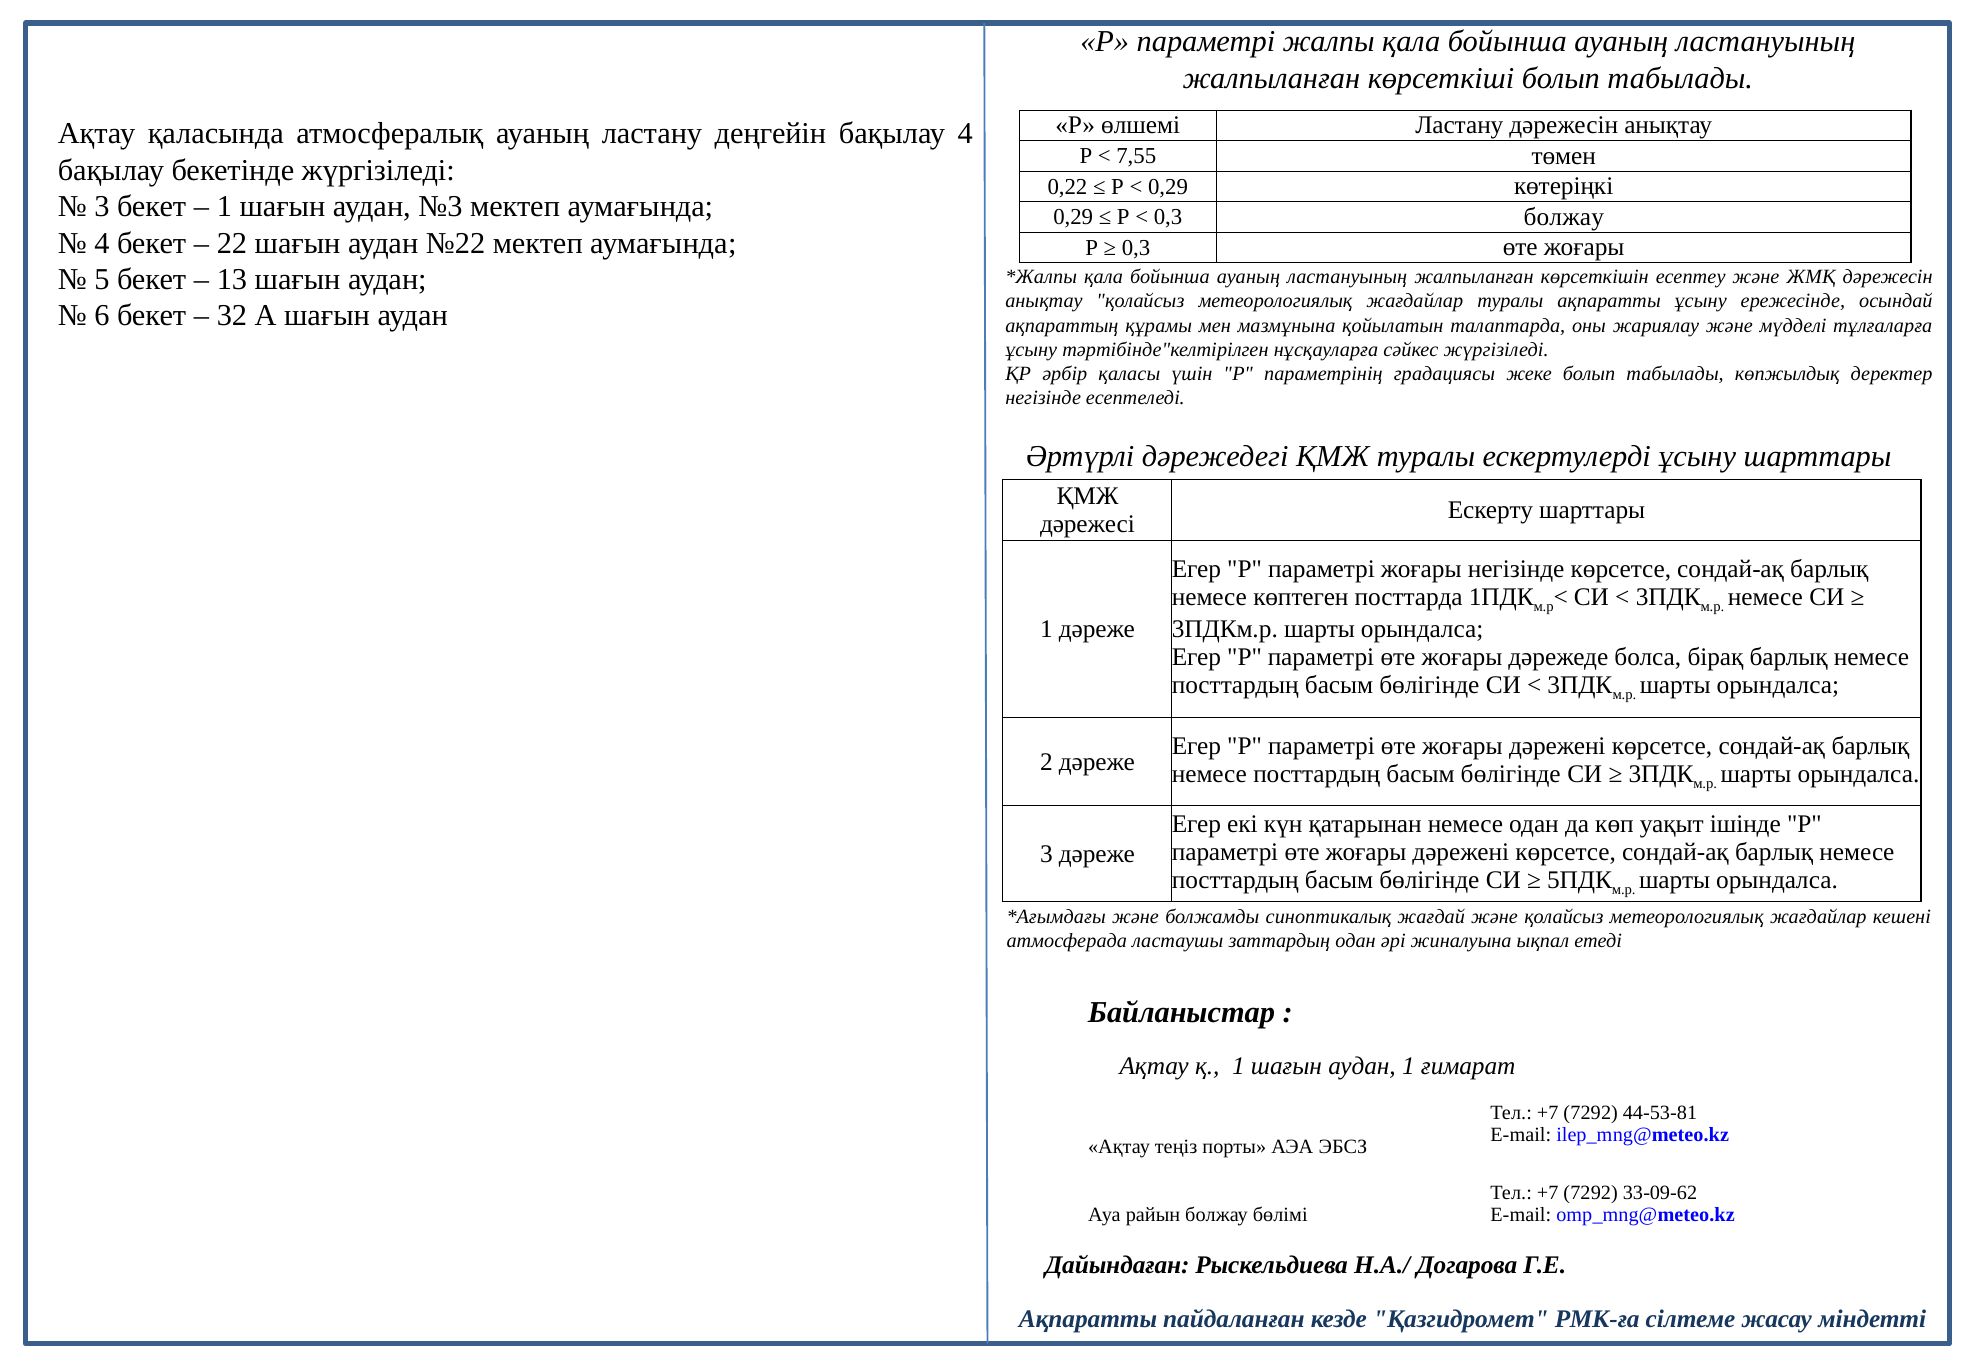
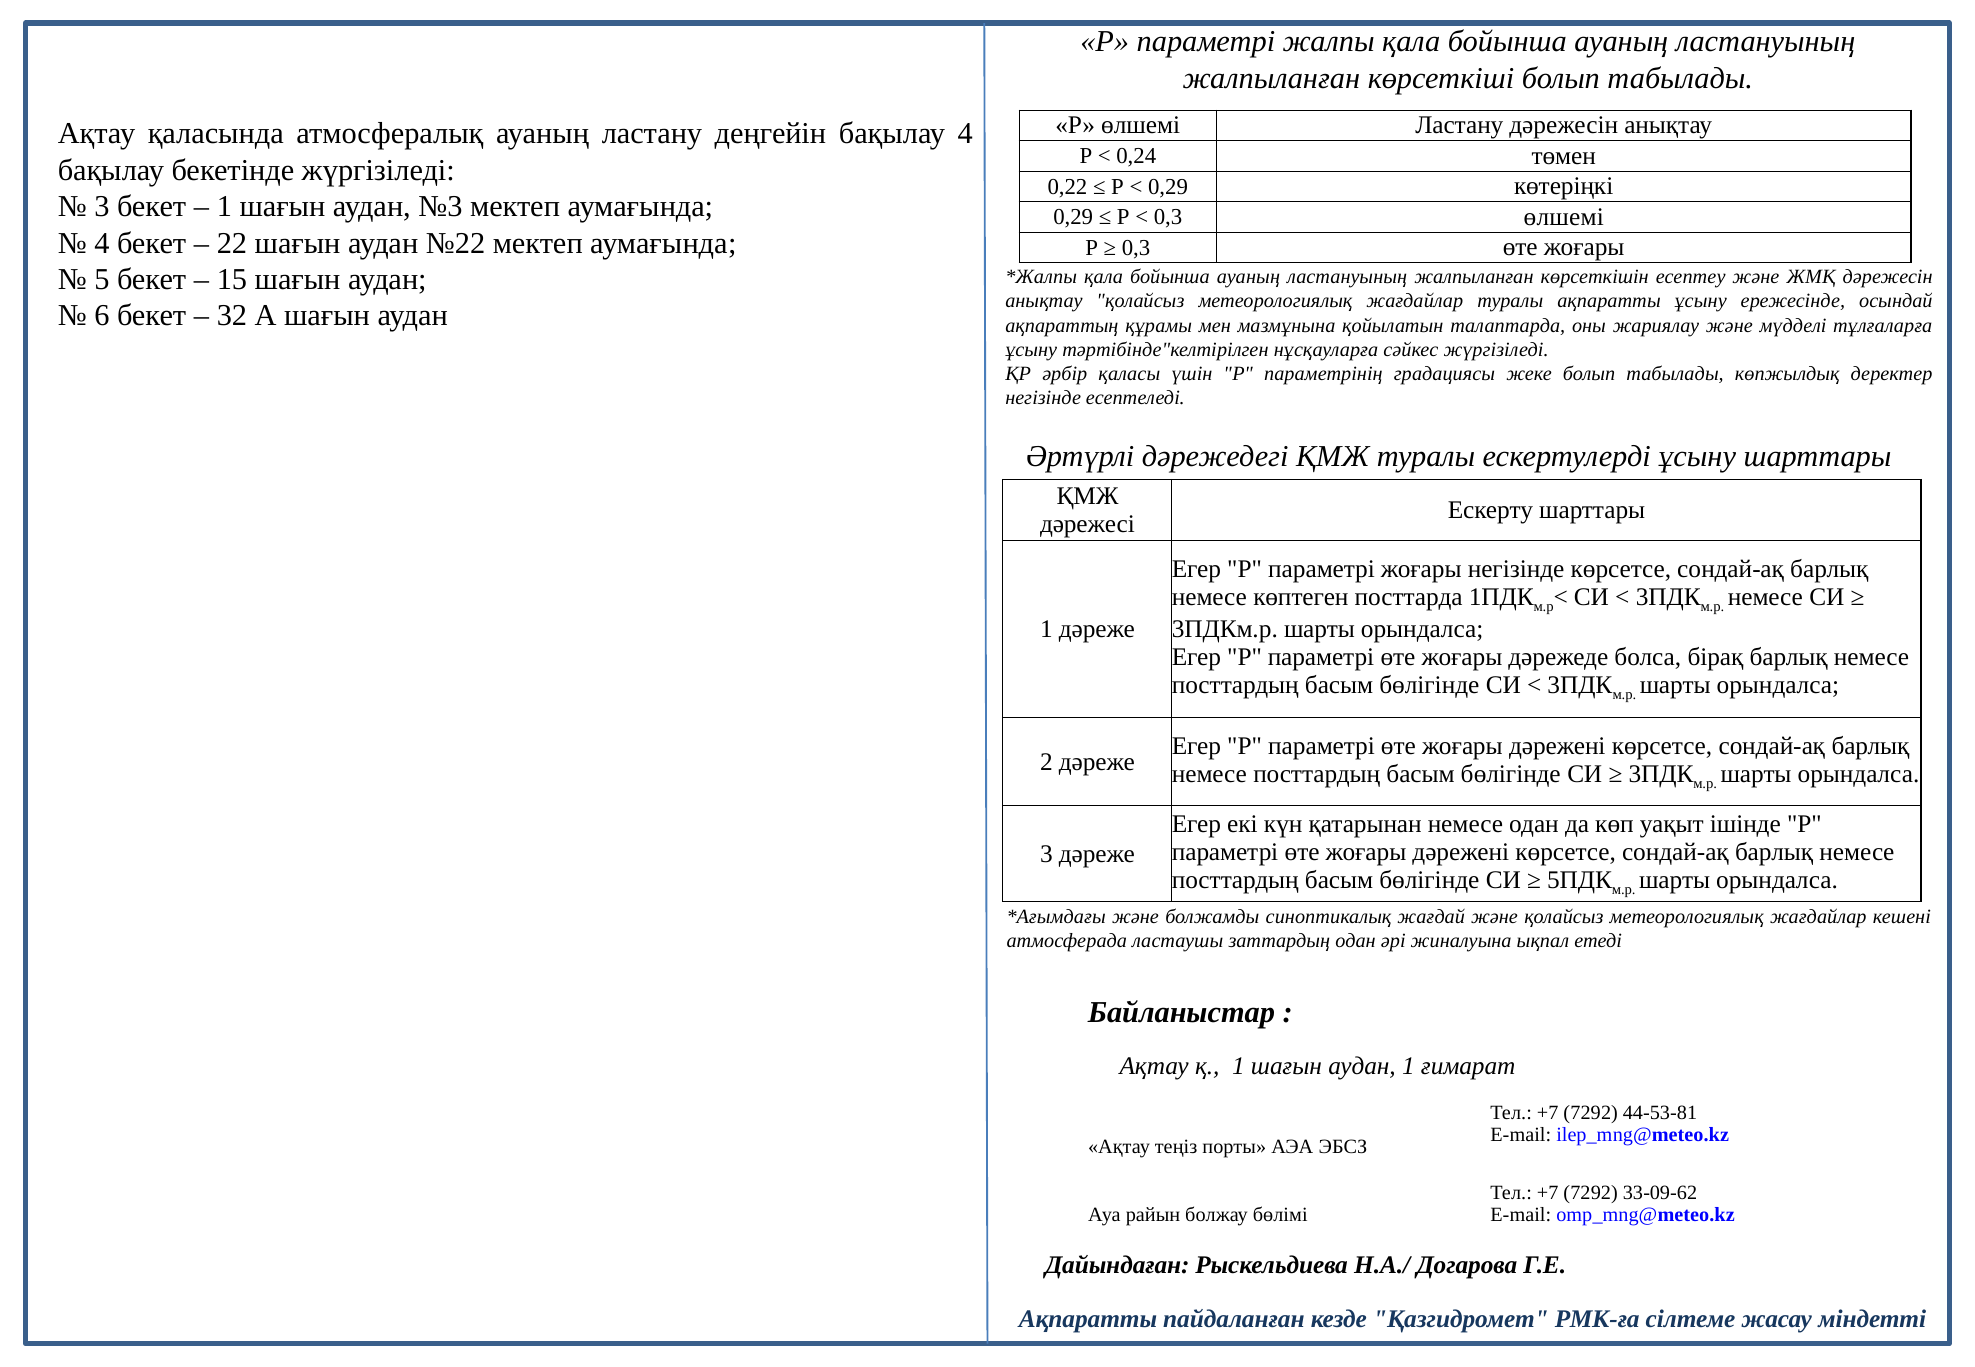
7,55: 7,55 -> 0,24
0,3 болжау: болжау -> өлшемі
13: 13 -> 15
